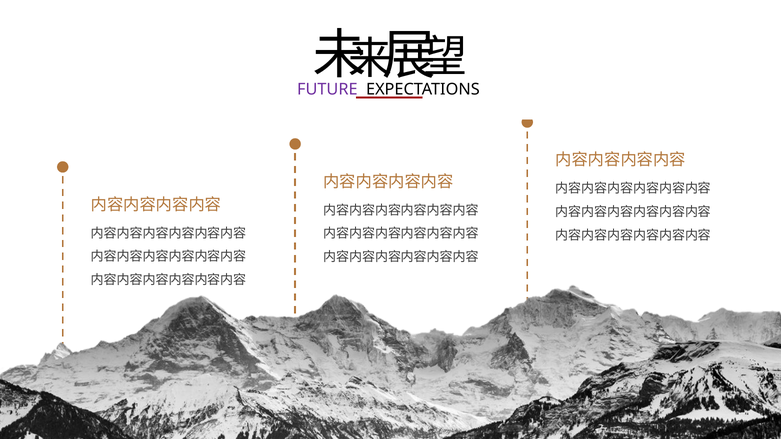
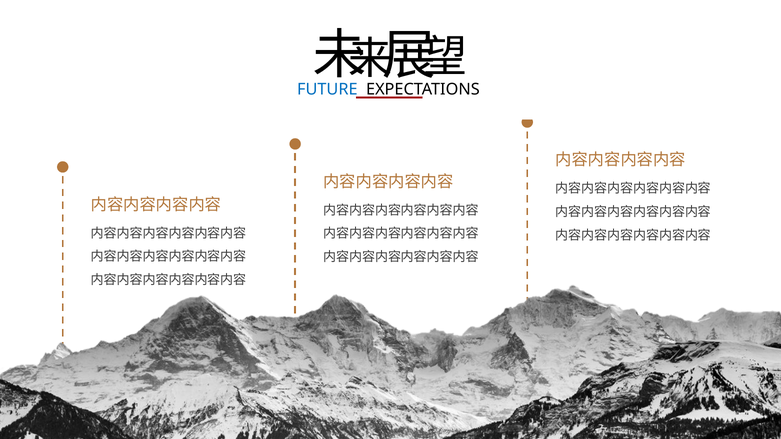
FUTURE colour: purple -> blue
